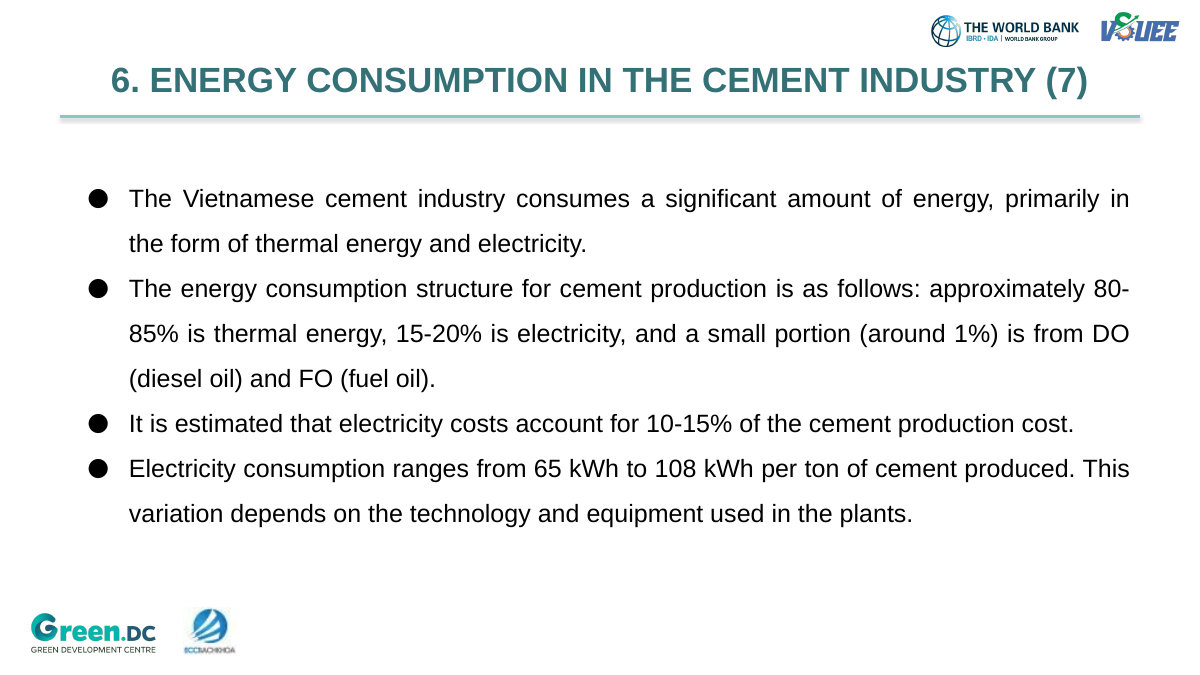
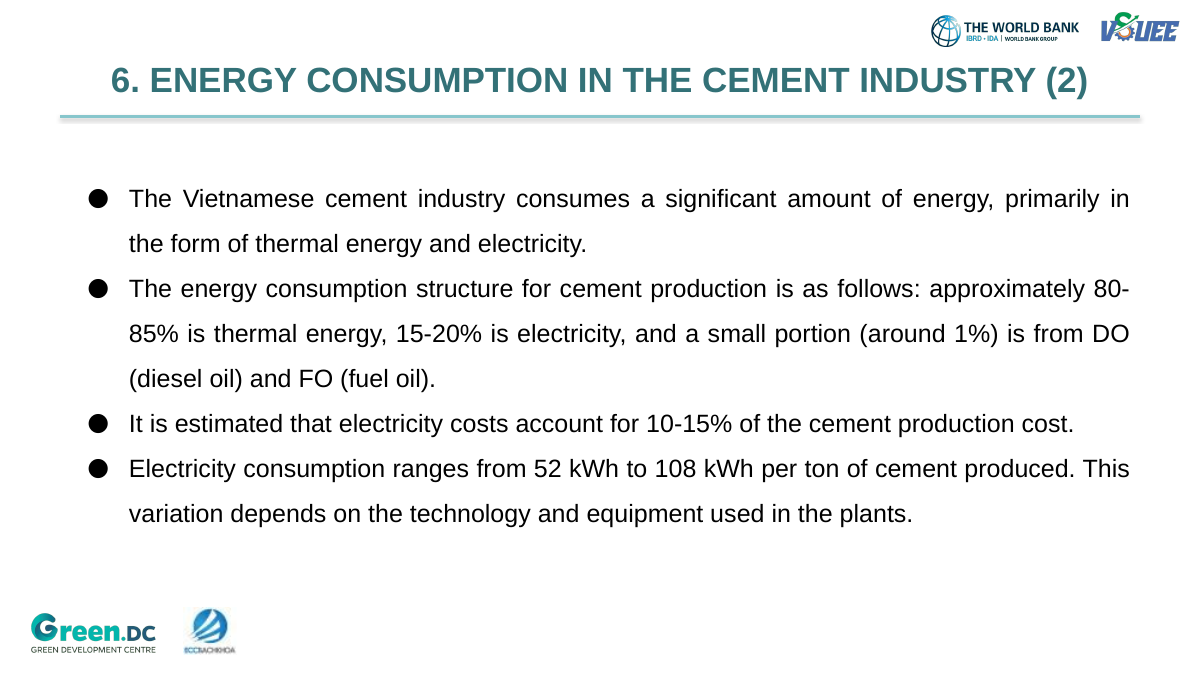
7: 7 -> 2
65: 65 -> 52
